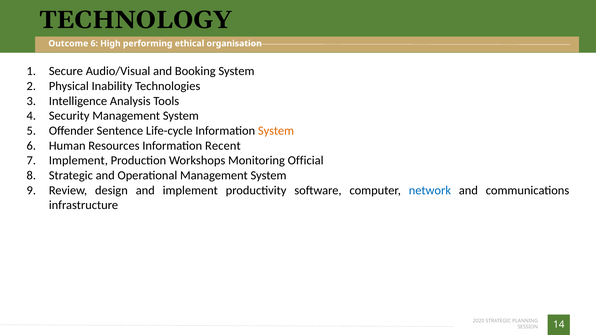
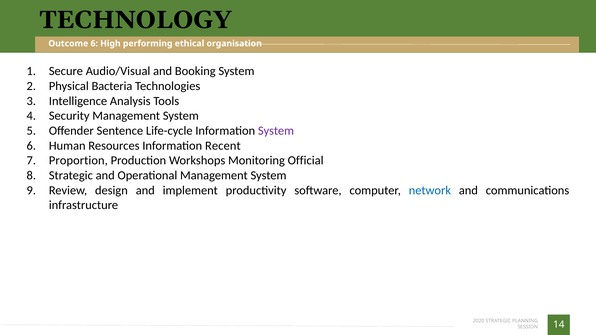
Inability: Inability -> Bacteria
System at (276, 131) colour: orange -> purple
Implement at (78, 161): Implement -> Proportion
